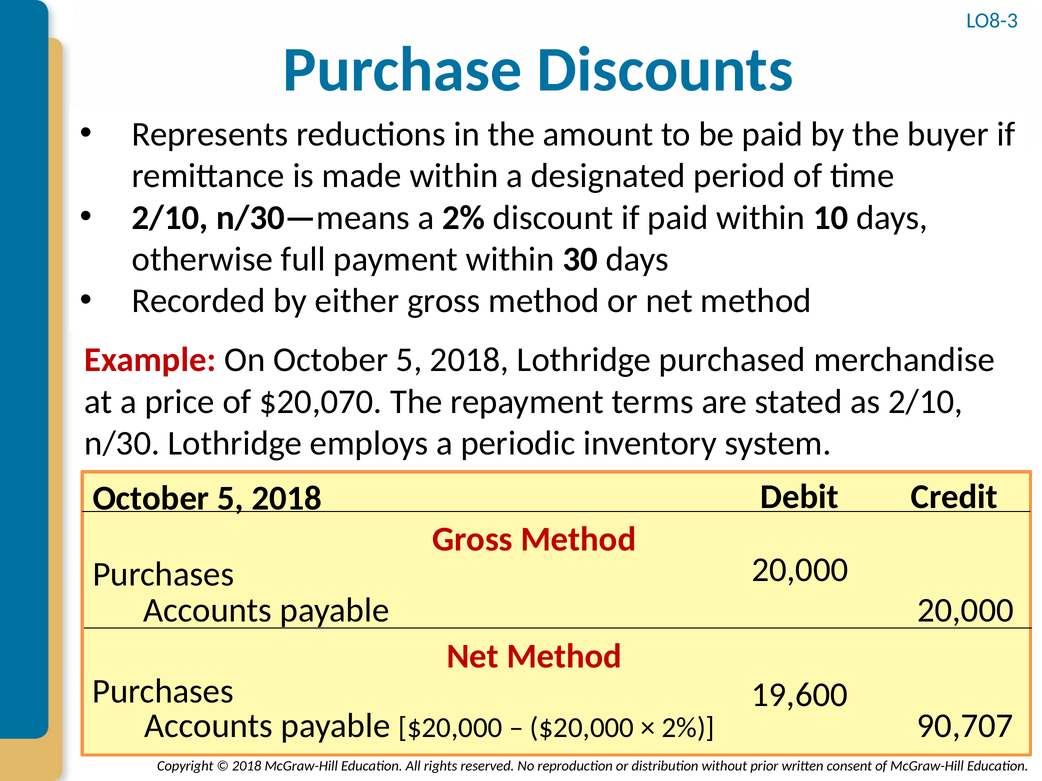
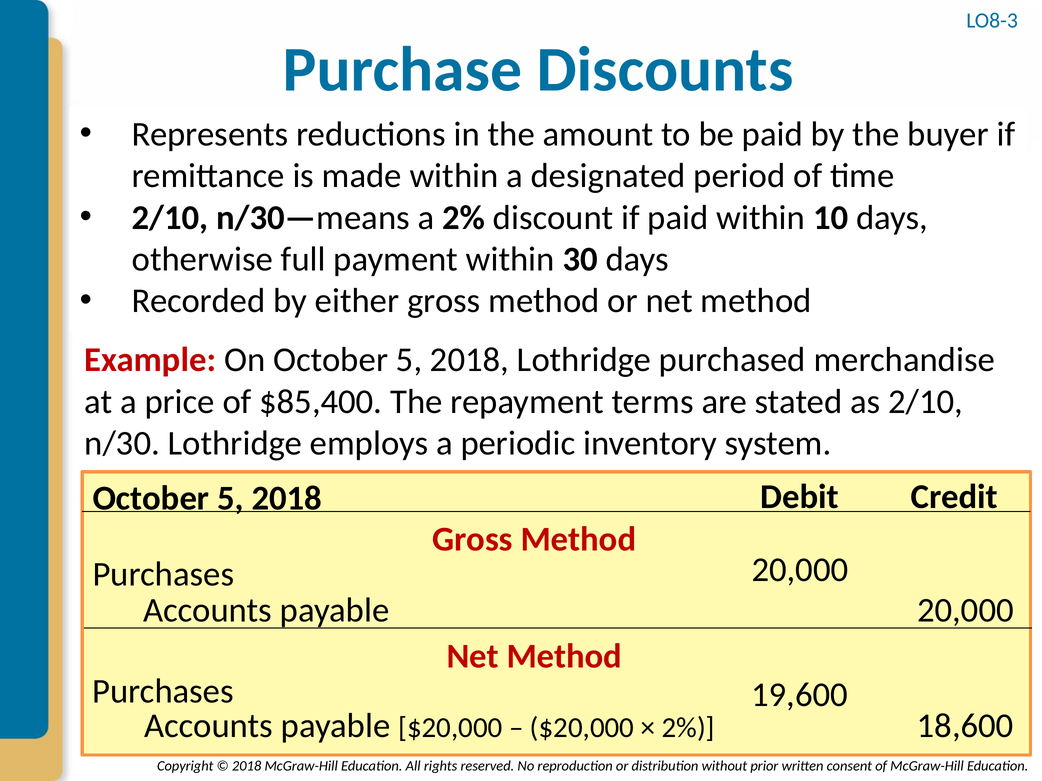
$20,070: $20,070 -> $85,400
90,707: 90,707 -> 18,600
